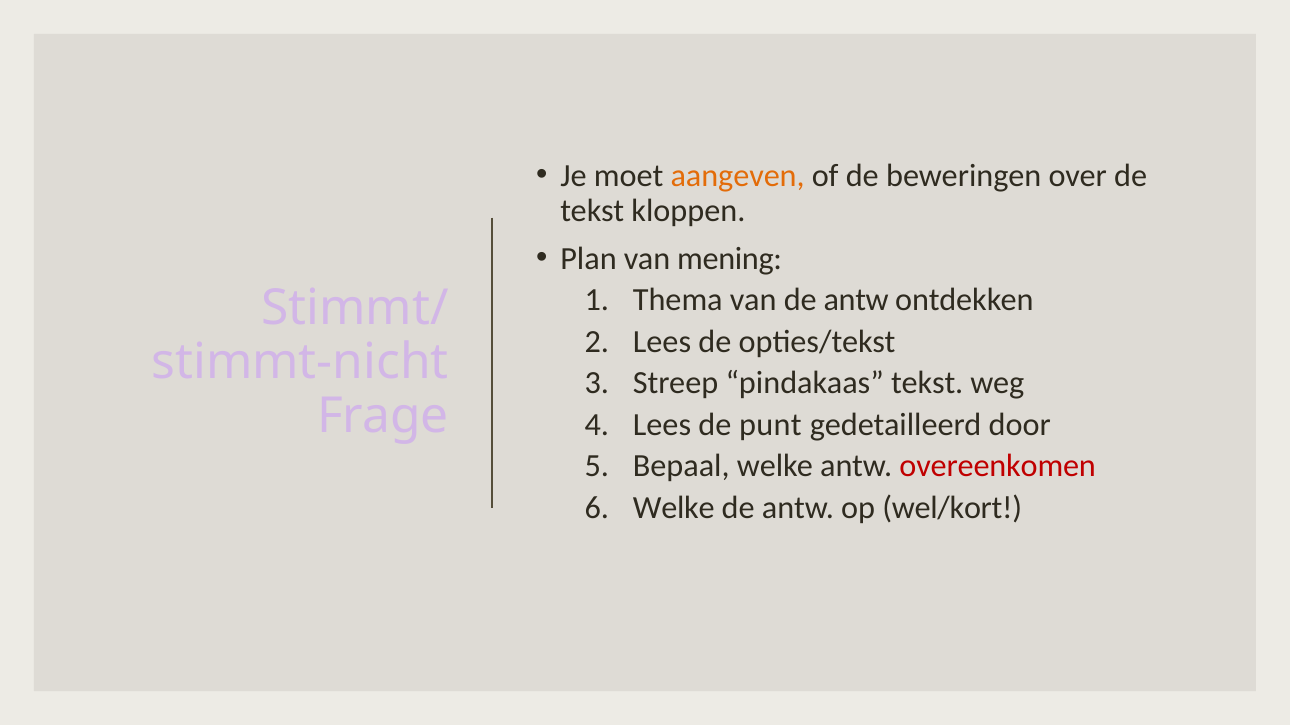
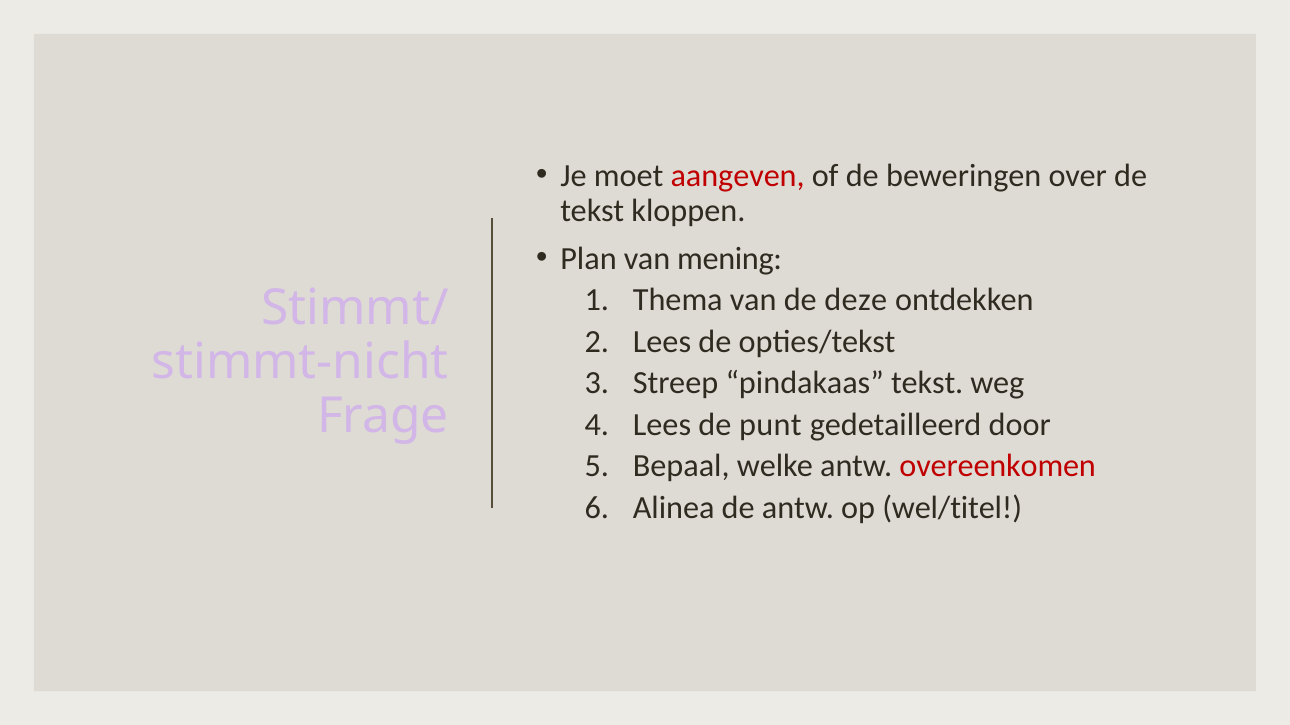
aangeven colour: orange -> red
van de antw: antw -> deze
Welke at (674, 508): Welke -> Alinea
wel/kort: wel/kort -> wel/titel
